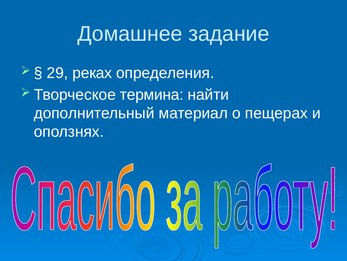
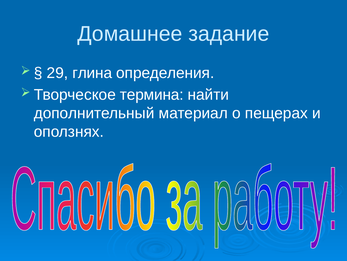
реках: реках -> глина
